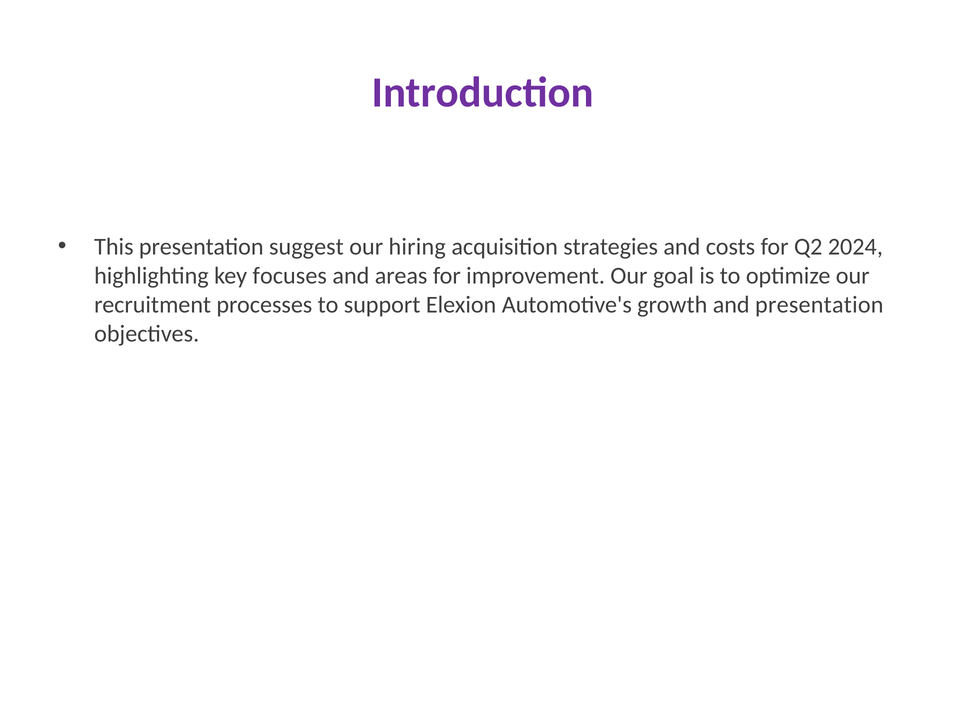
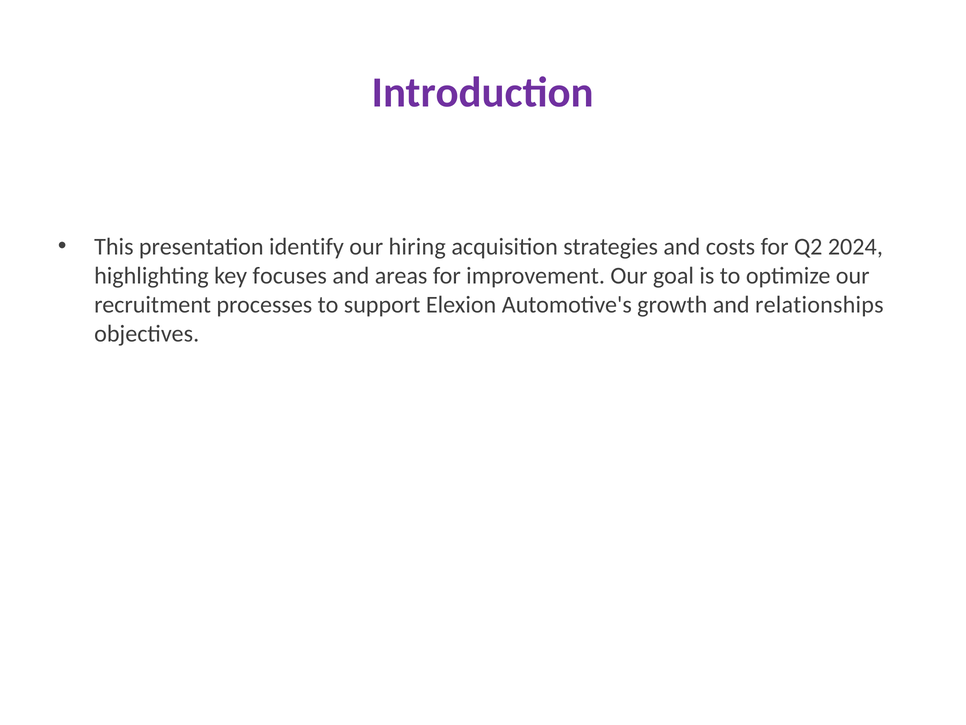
suggest: suggest -> identify
and presentation: presentation -> relationships
